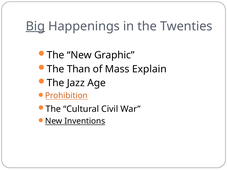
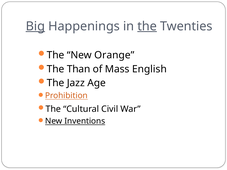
the at (147, 26) underline: none -> present
Graphic: Graphic -> Orange
Explain: Explain -> English
